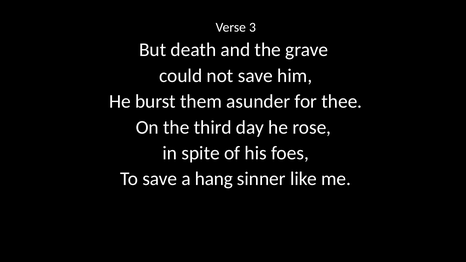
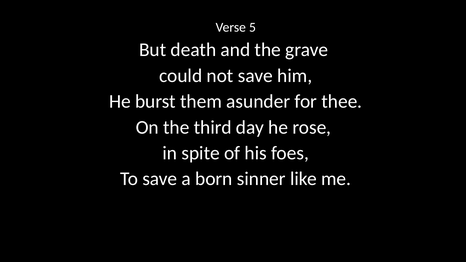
3: 3 -> 5
hang: hang -> born
